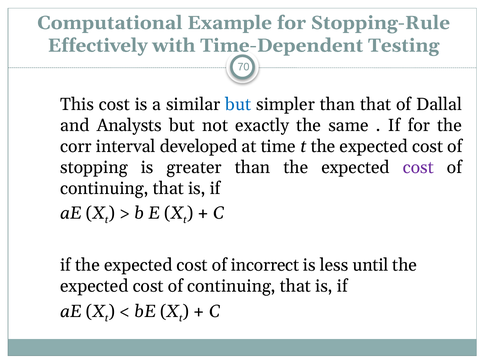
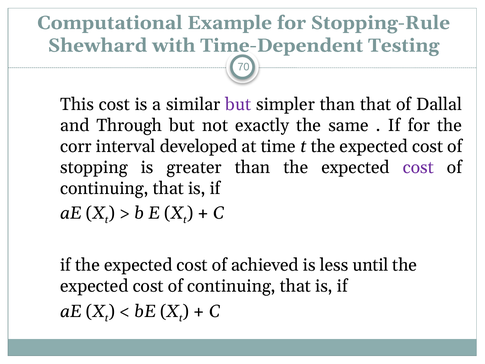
Effectively: Effectively -> Shewhard
but at (238, 104) colour: blue -> purple
Analysts: Analysts -> Through
incorrect: incorrect -> achieved
